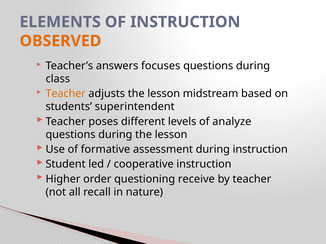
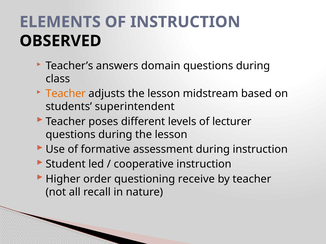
OBSERVED colour: orange -> black
focuses: focuses -> domain
analyze: analyze -> lecturer
